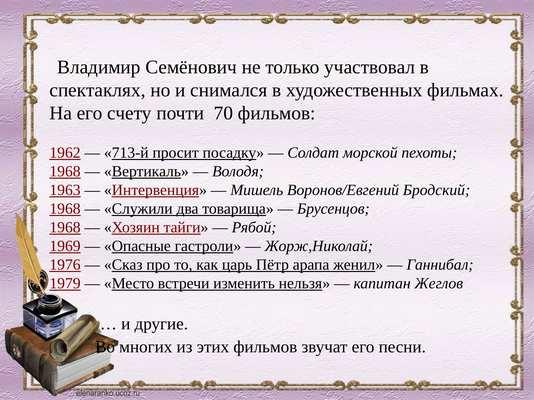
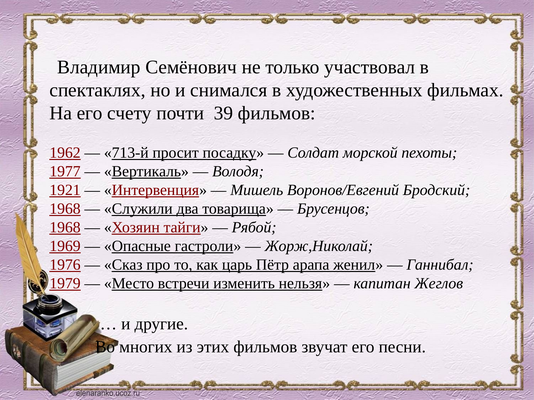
70: 70 -> 39
1968 at (65, 171): 1968 -> 1977
1963: 1963 -> 1921
